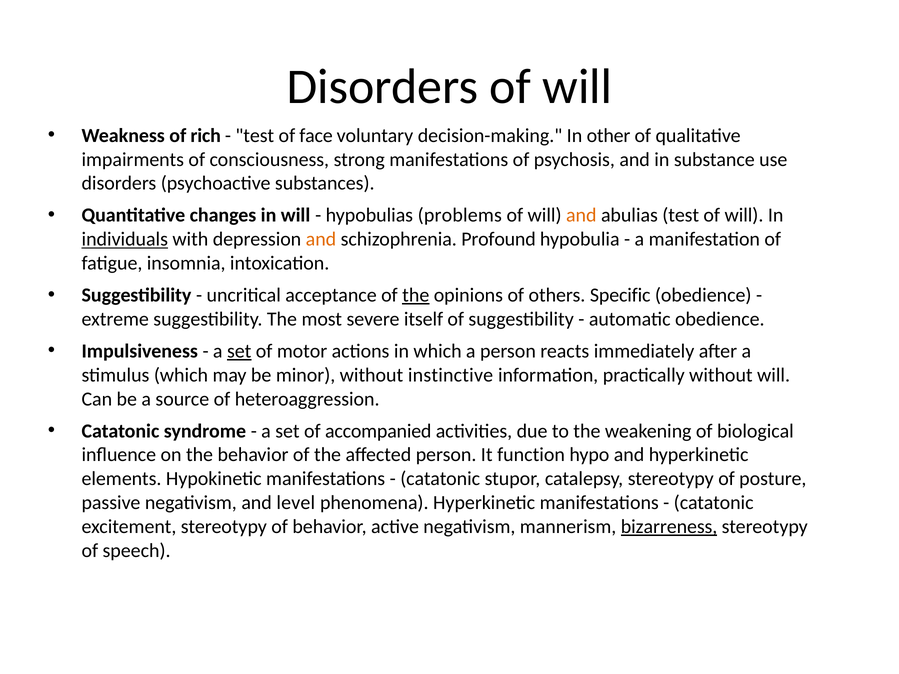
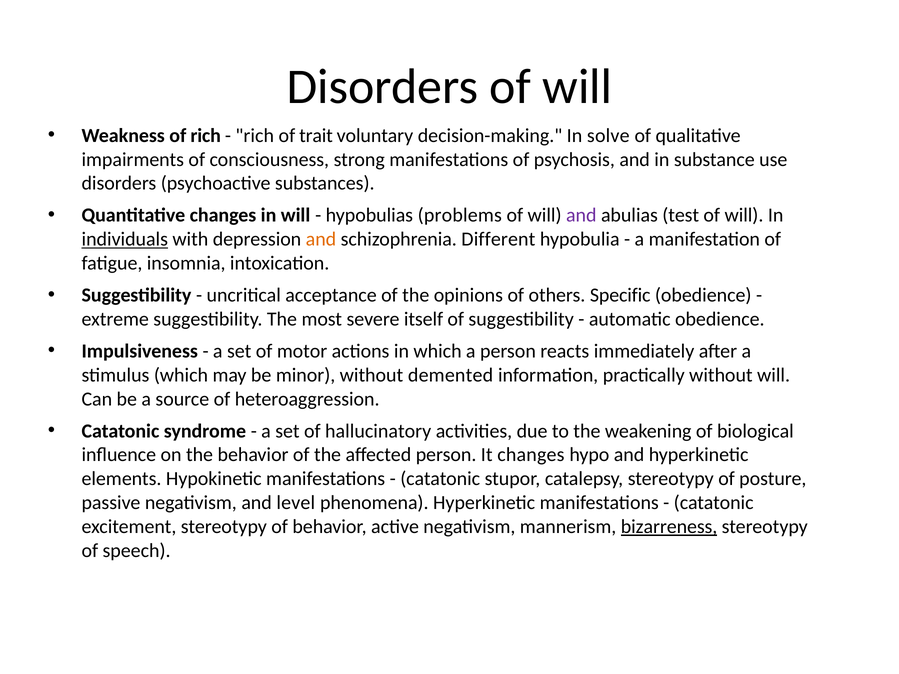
test at (255, 136): test -> rich
face: face -> trait
other: other -> solve
and at (581, 215) colour: orange -> purple
Profound: Profound -> Different
the at (416, 295) underline: present -> none
set at (239, 351) underline: present -> none
instinctive: instinctive -> demented
accompanied: accompanied -> hallucinatory
It function: function -> changes
